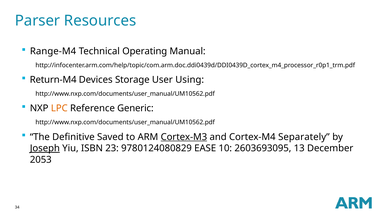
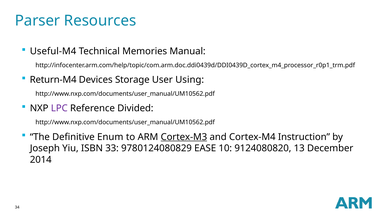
Range-M4: Range-M4 -> Useful-M4
Operating: Operating -> Memories
LPC colour: orange -> purple
Generic: Generic -> Divided
Saved: Saved -> Enum
Separately: Separately -> Instruction
Joseph underline: present -> none
23: 23 -> 33
2603693095: 2603693095 -> 9124080820
2053: 2053 -> 2014
